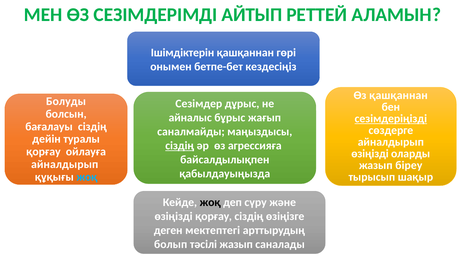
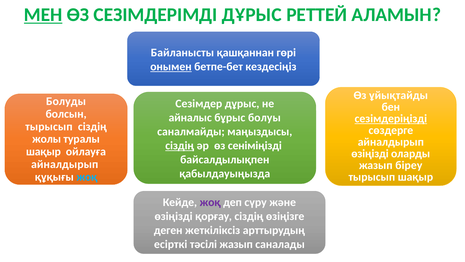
МЕН underline: none -> present
СЕЗІМДЕРІМДІ АЙТЫП: АЙТЫП -> ДҰРЫС
Ішімдіктерін: Ішімдіктерін -> Байланысты
онымен underline: none -> present
Өз қашқаннан: қашқаннан -> ұйықтайды
жағып: жағып -> болуы
бағалауы at (49, 126): бағалауы -> тырысып
дейін: дейін -> жолы
агрессияға: агрессияға -> сеніміңізді
қорғау at (43, 151): қорғау -> шақыр
жоқ at (210, 202) colour: black -> purple
мектептегі: мектептегі -> жеткіліксіз
болып: болып -> есірткі
